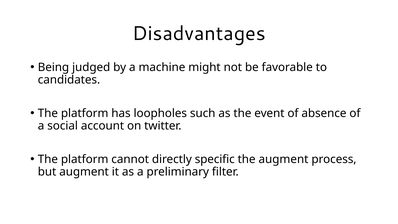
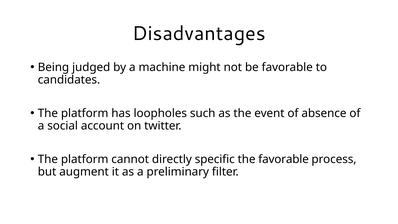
the augment: augment -> favorable
